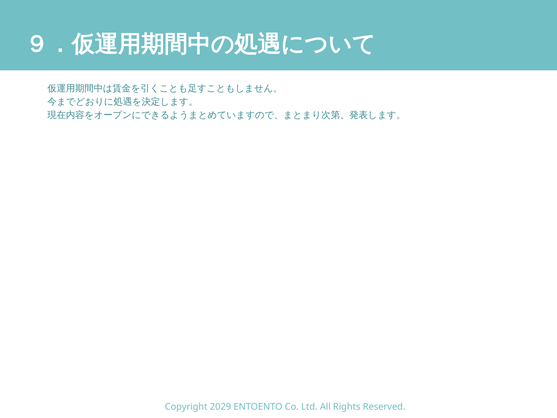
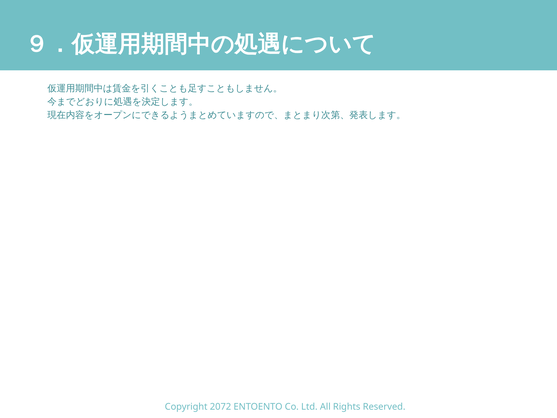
2029: 2029 -> 2072
